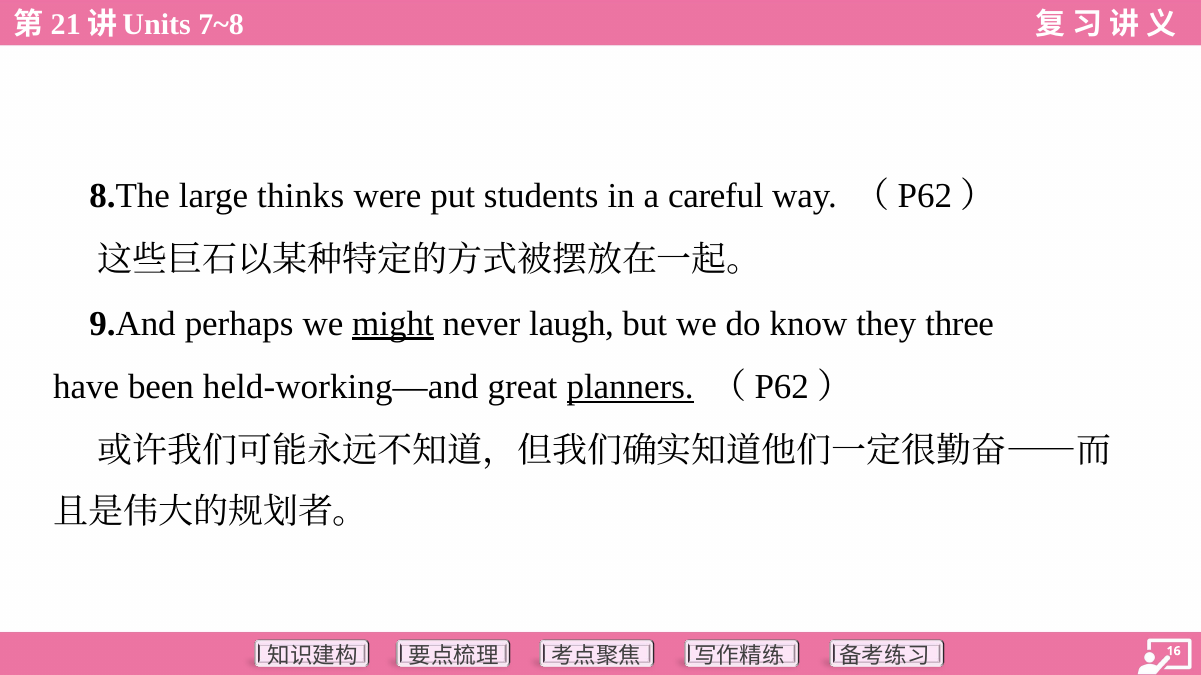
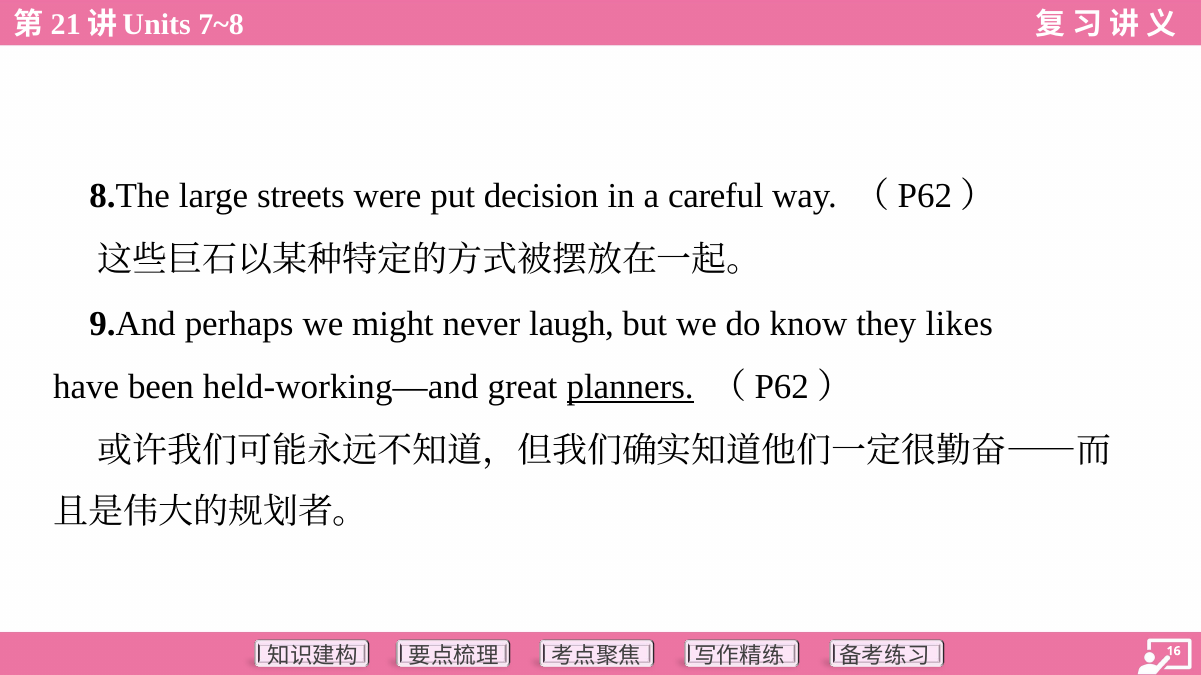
thinks: thinks -> streets
students: students -> decision
might underline: present -> none
three: three -> likes
